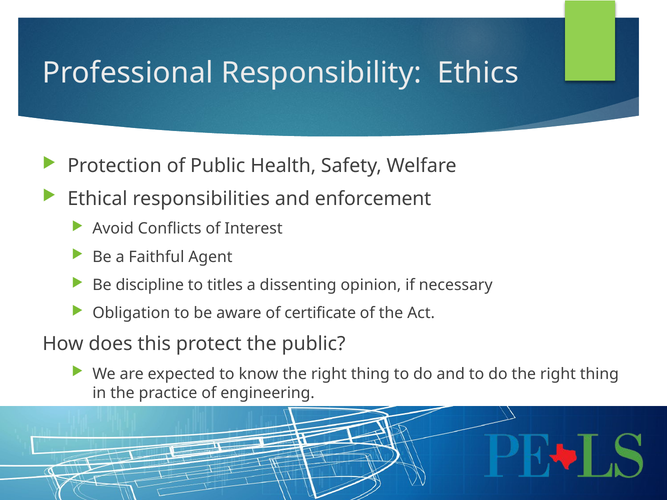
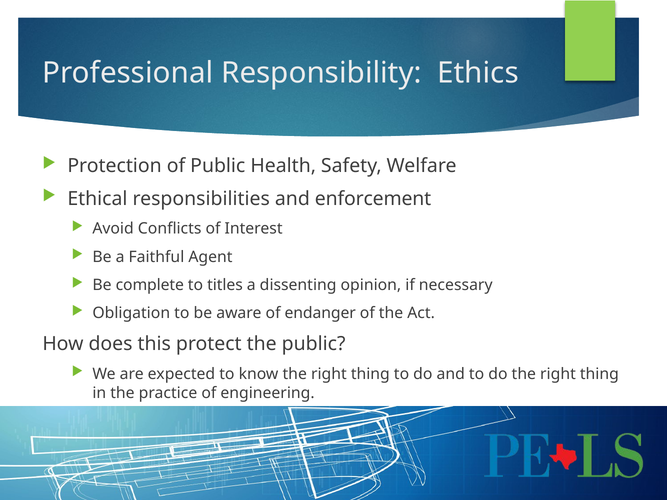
discipline: discipline -> complete
certificate: certificate -> endanger
